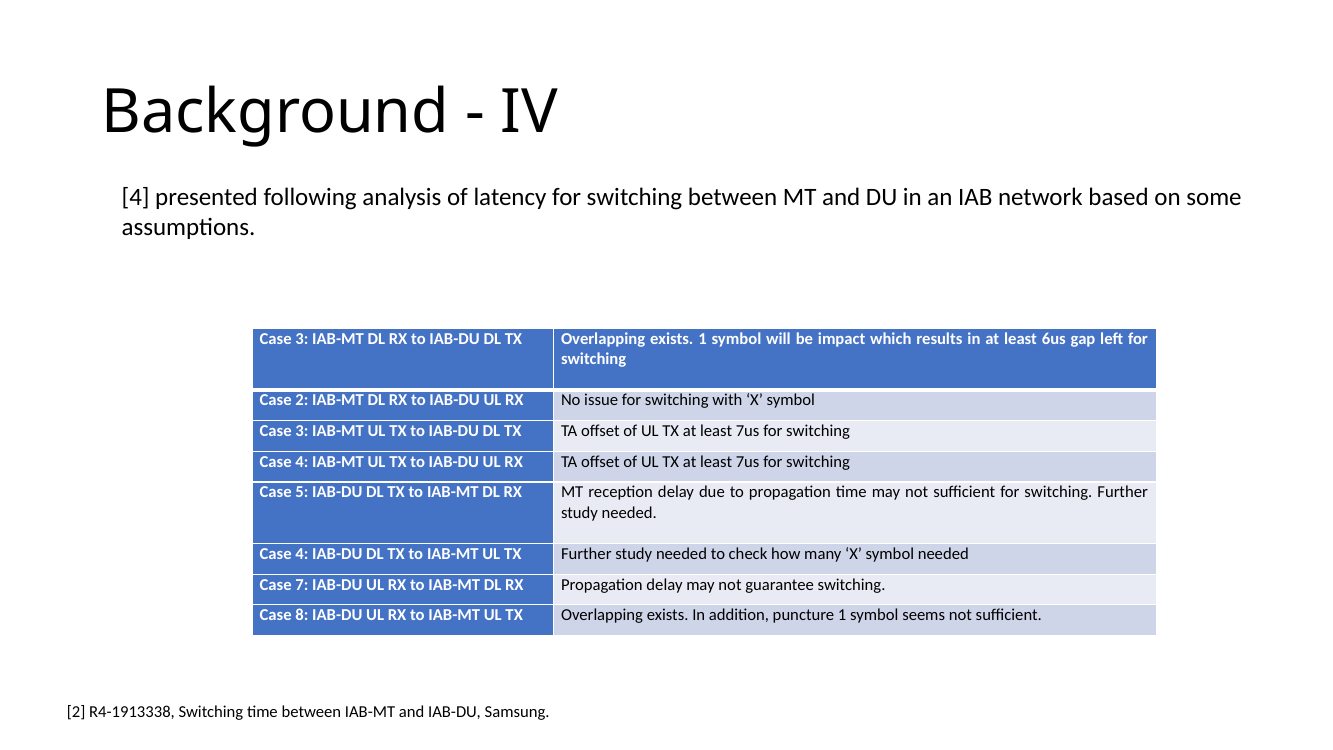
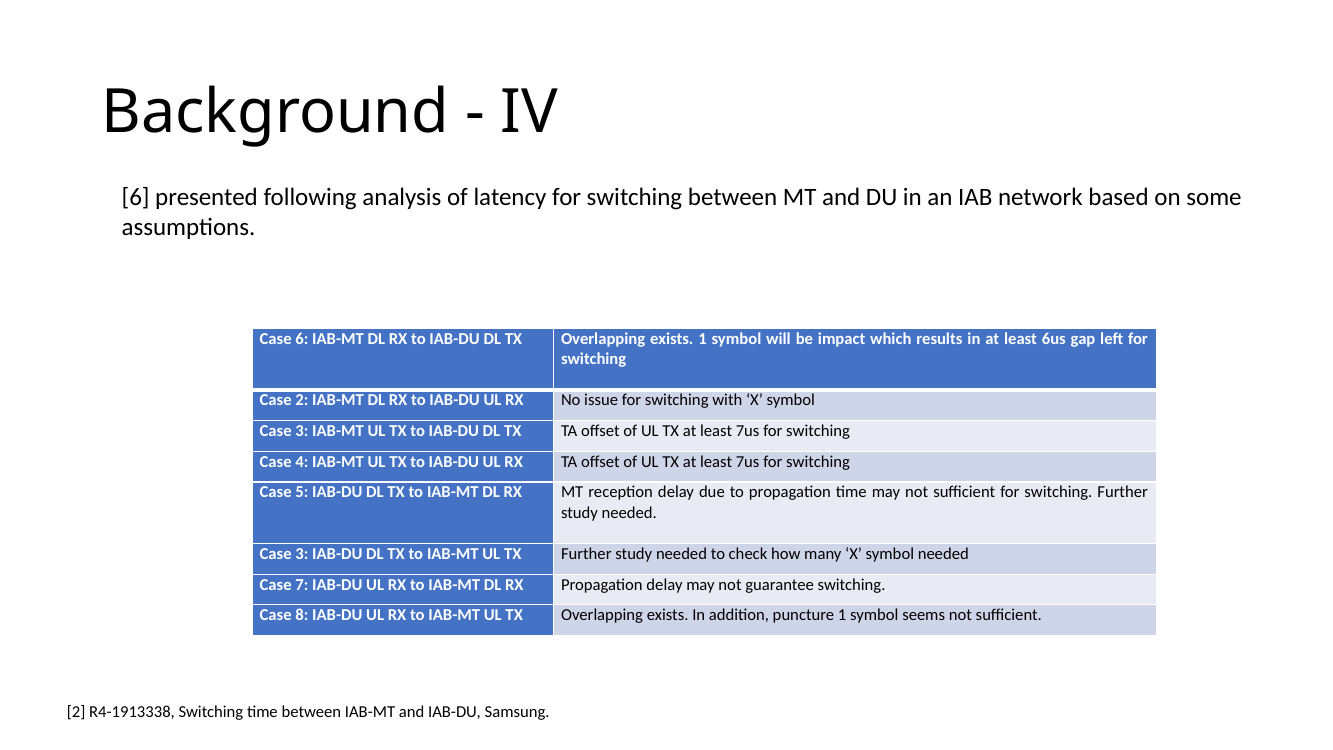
4 at (136, 197): 4 -> 6
3 at (302, 339): 3 -> 6
4 at (302, 554): 4 -> 3
